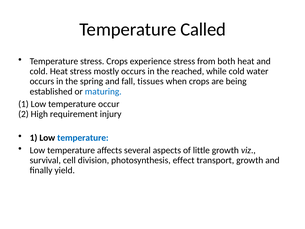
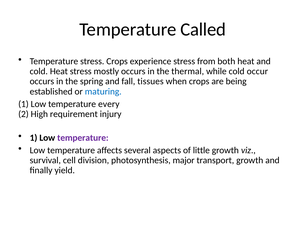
reached: reached -> thermal
water: water -> occur
occur: occur -> every
temperature at (83, 138) colour: blue -> purple
effect: effect -> major
